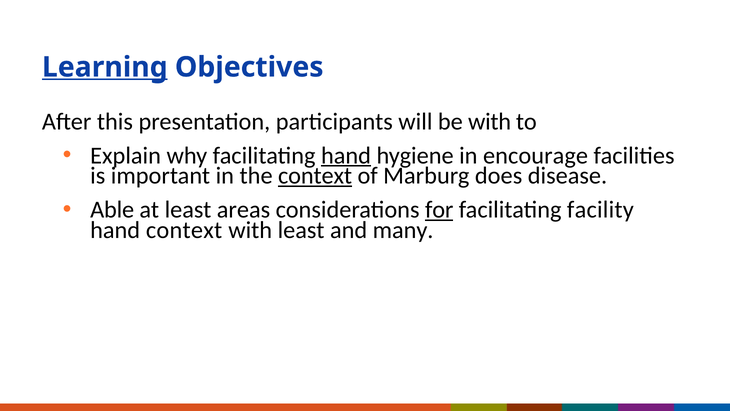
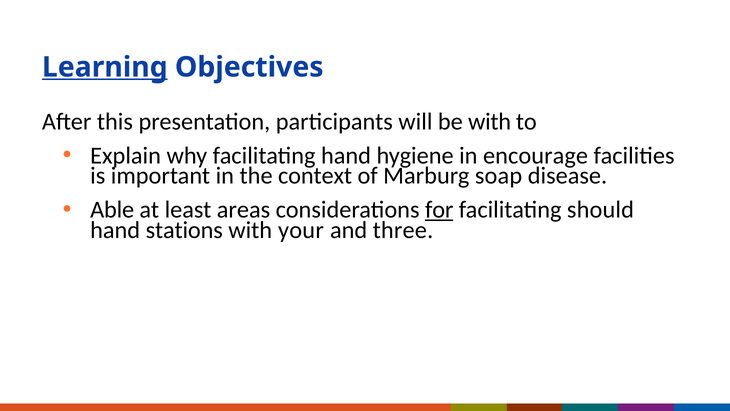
hand at (346, 155) underline: present -> none
context at (315, 176) underline: present -> none
does: does -> soap
facility: facility -> should
hand context: context -> stations
with least: least -> your
many: many -> three
